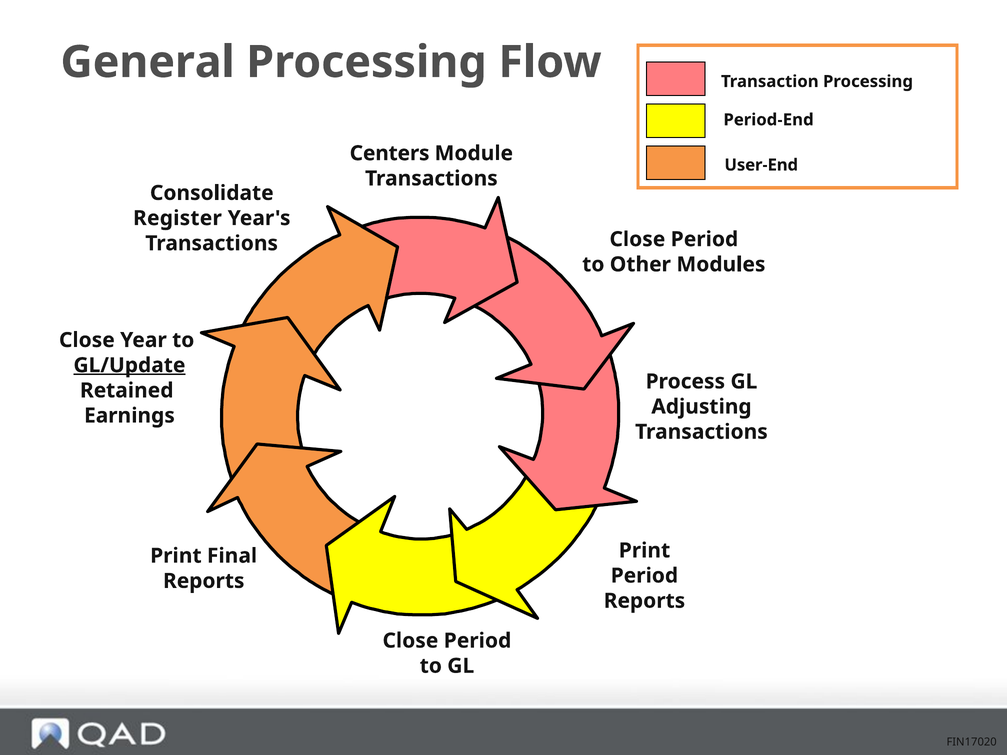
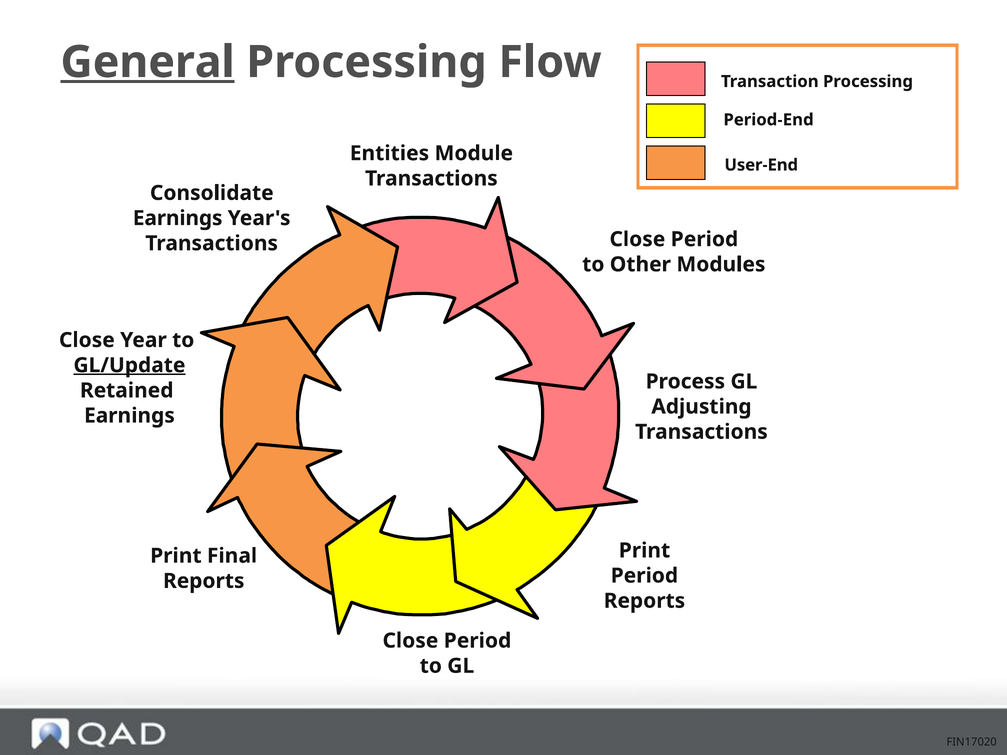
General underline: none -> present
Centers: Centers -> Entities
Register at (177, 218): Register -> Earnings
